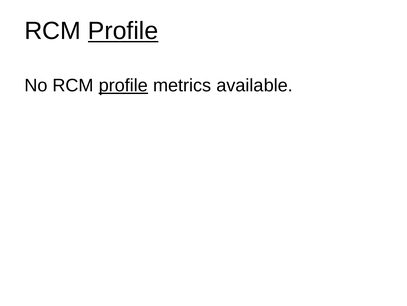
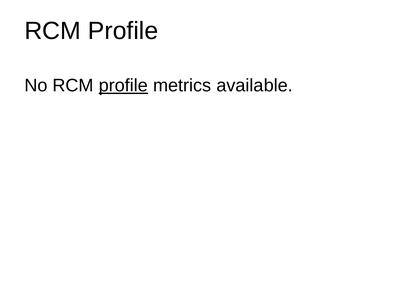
Profile at (123, 31) underline: present -> none
